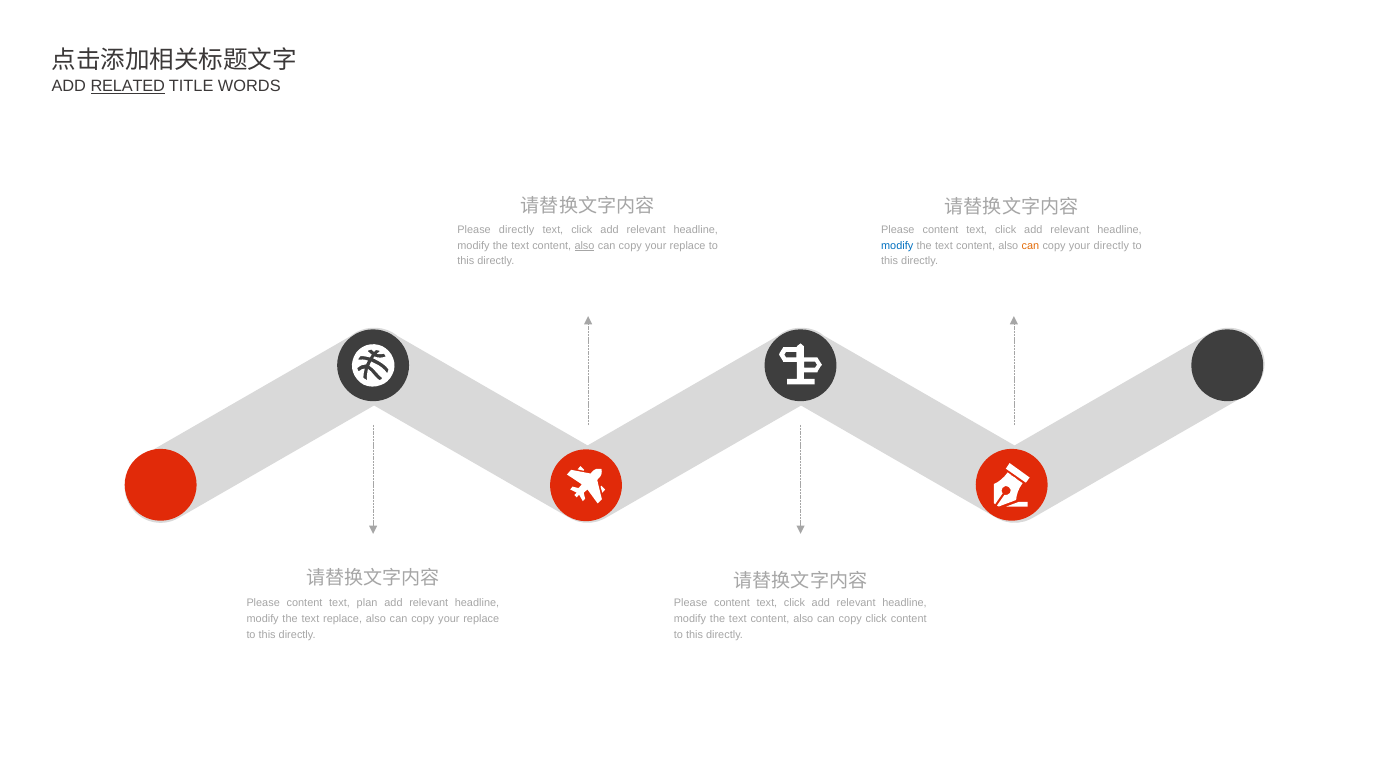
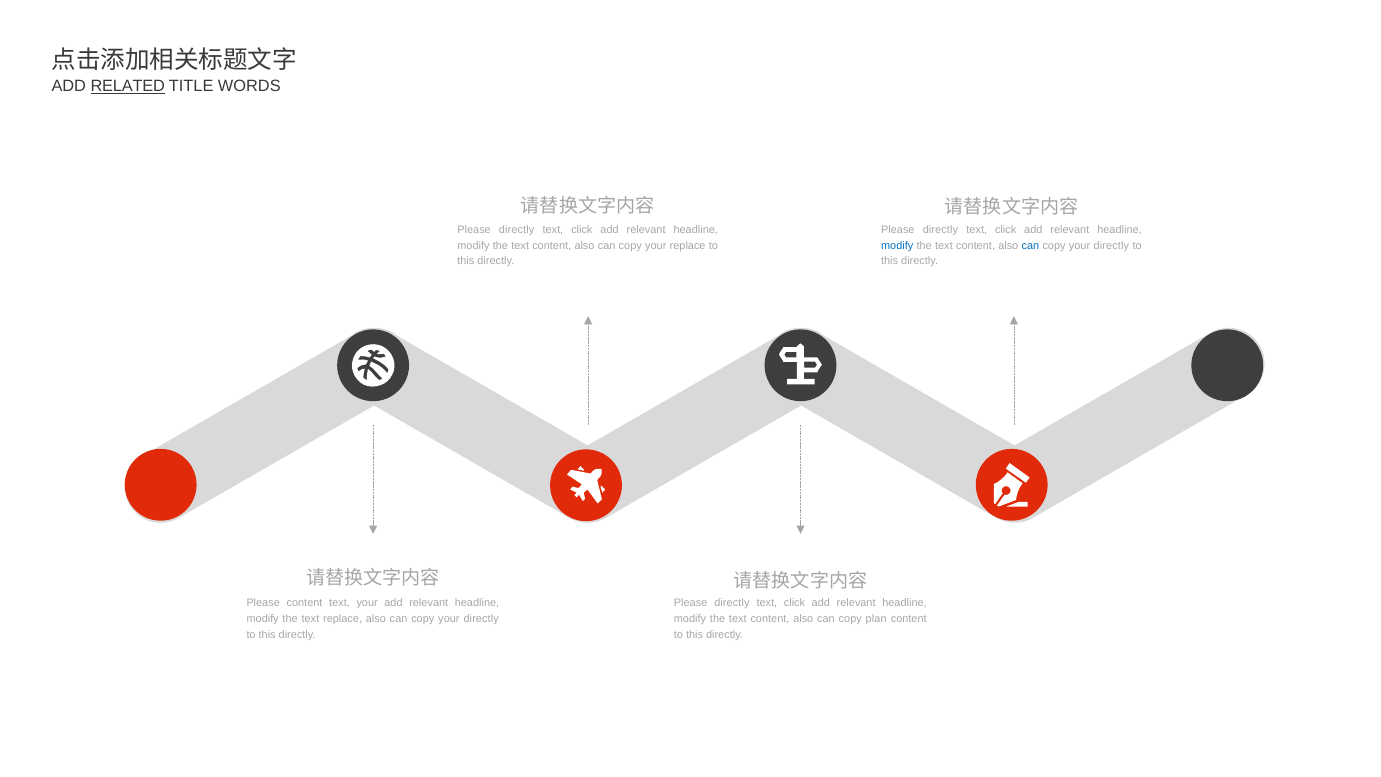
content at (940, 230): content -> directly
also at (585, 246) underline: present -> none
can at (1030, 246) colour: orange -> blue
text plan: plan -> your
content at (732, 603): content -> directly
replace at (481, 619): replace -> directly
copy click: click -> plan
